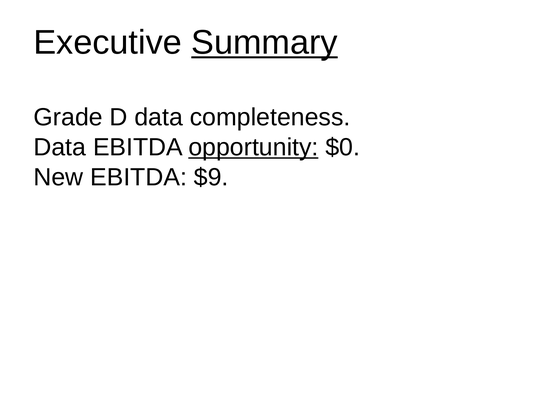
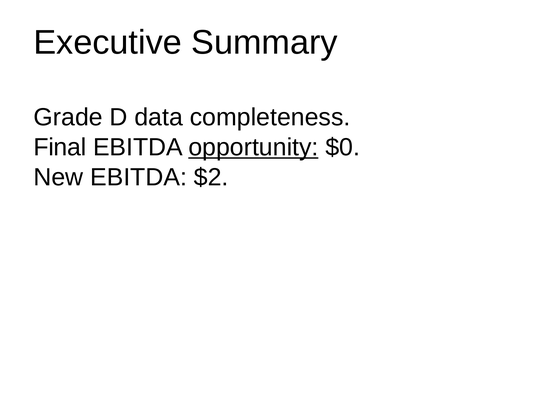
Summary underline: present -> none
Data at (60, 147): Data -> Final
$9: $9 -> $2
